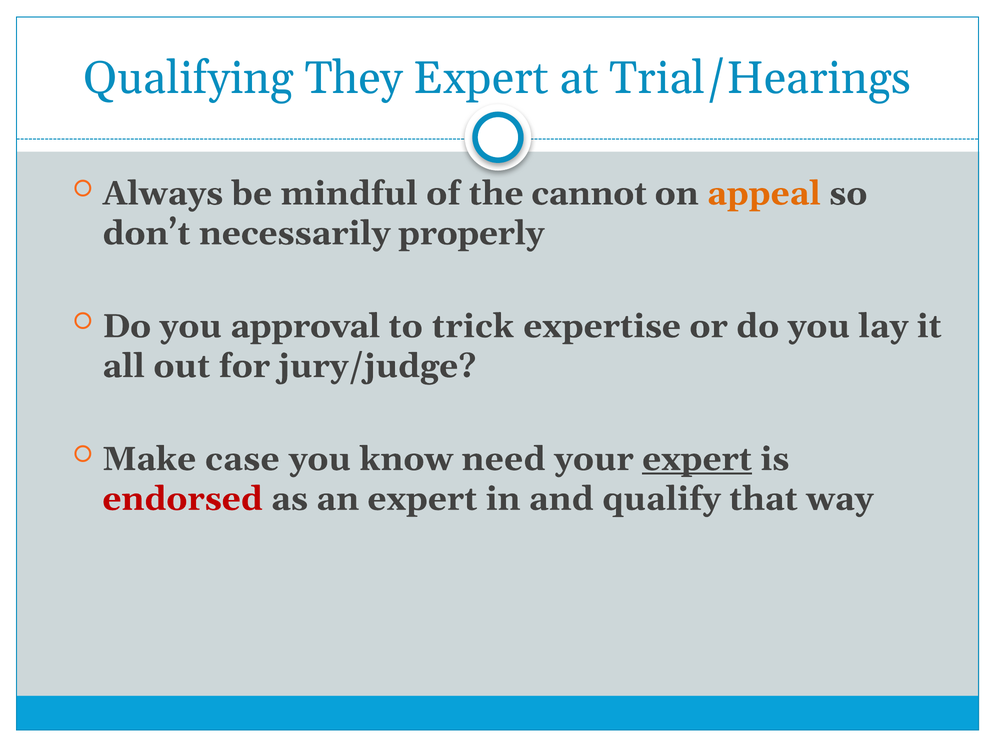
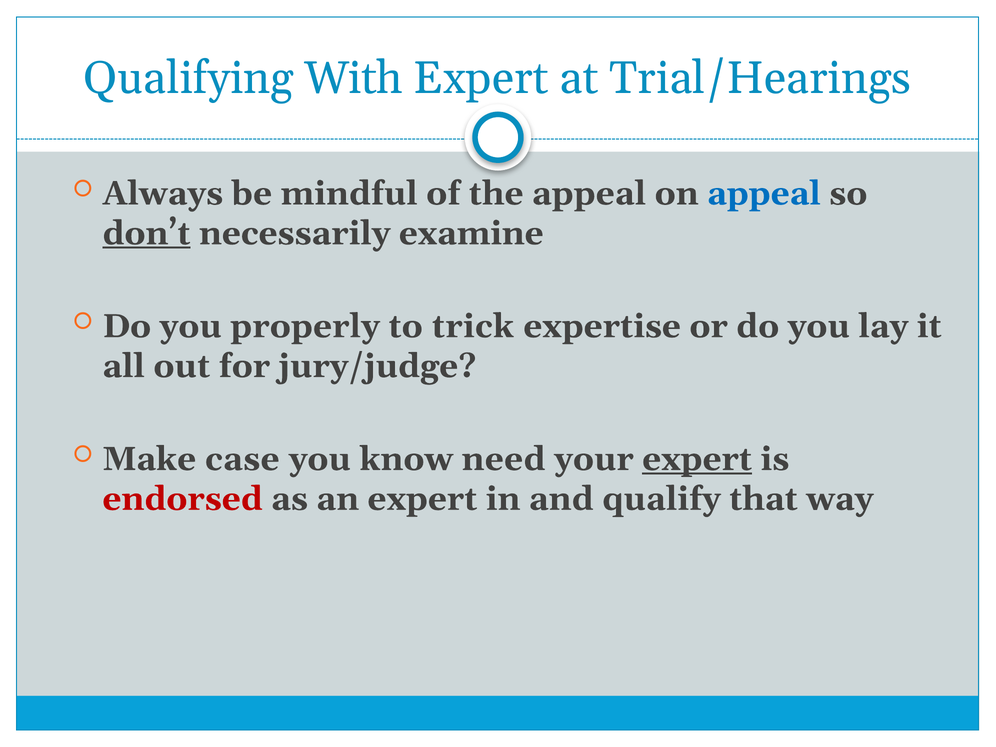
They: They -> With
the cannot: cannot -> appeal
appeal at (764, 193) colour: orange -> blue
don’t underline: none -> present
properly: properly -> examine
approval: approval -> properly
